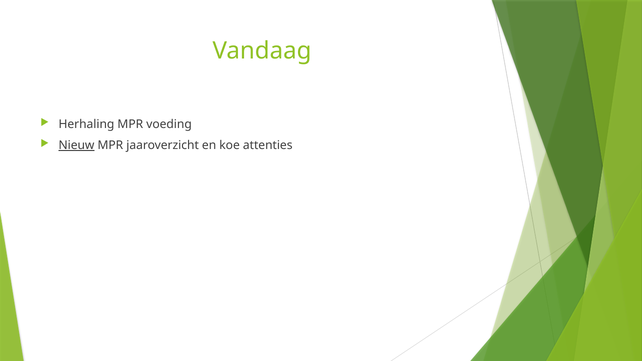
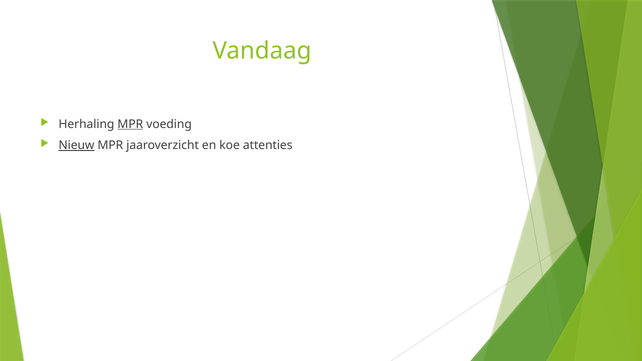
MPR at (130, 124) underline: none -> present
